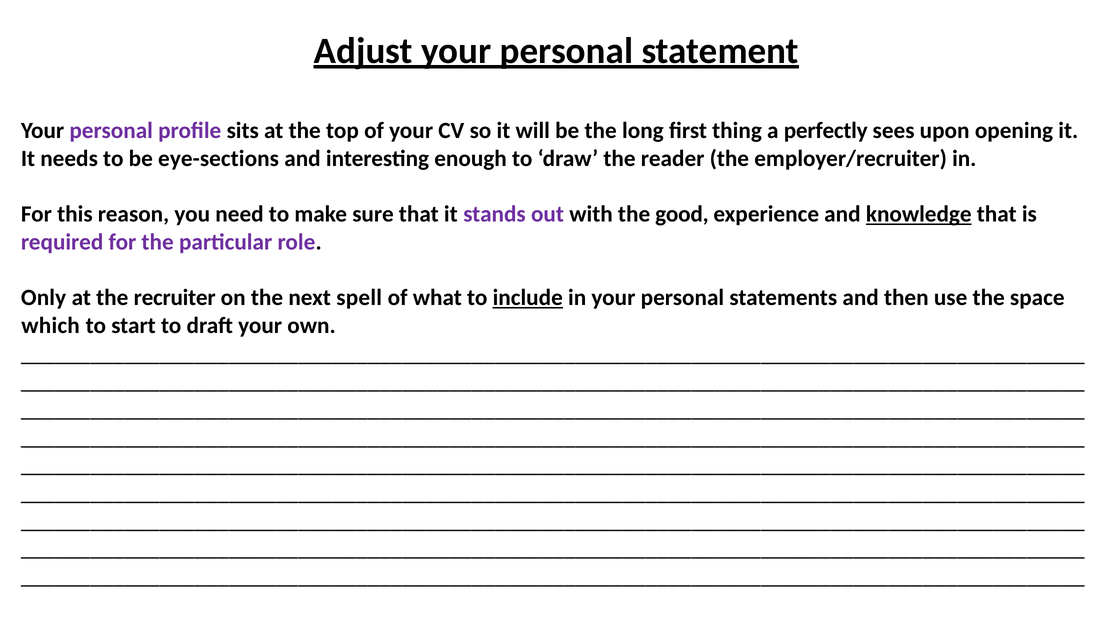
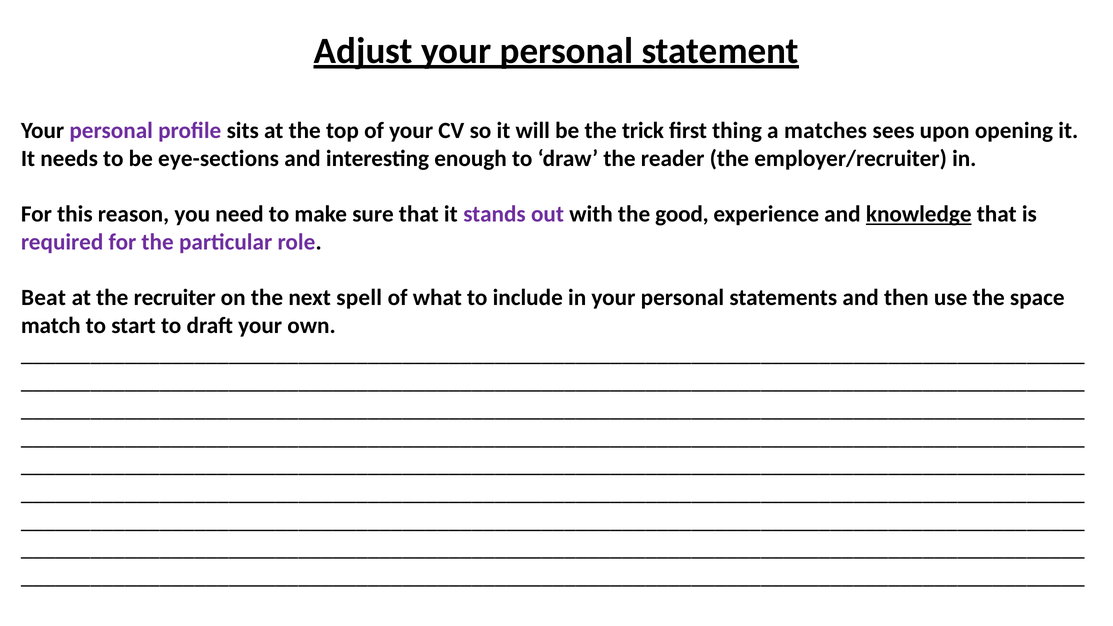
long: long -> trick
perfectly: perfectly -> matches
Only: Only -> Beat
include underline: present -> none
which: which -> match
